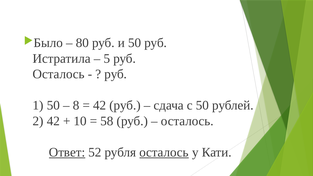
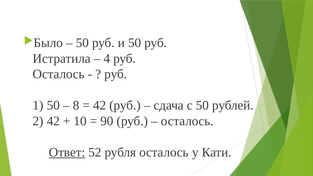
80 at (82, 43): 80 -> 50
5: 5 -> 4
58: 58 -> 90
осталось at (164, 152) underline: present -> none
